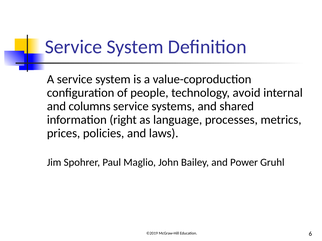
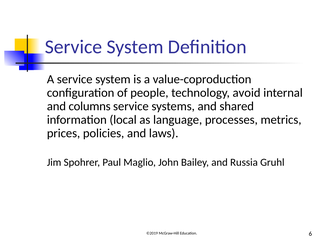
right: right -> local
Power: Power -> Russia
